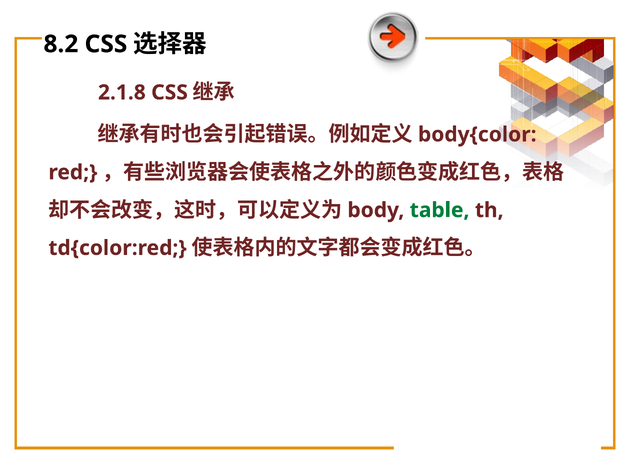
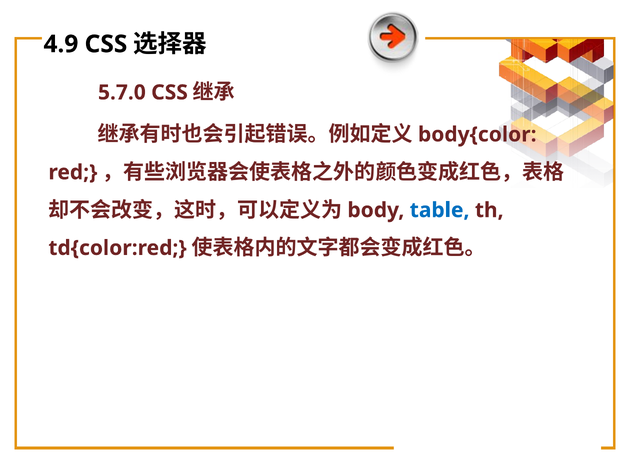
8.2: 8.2 -> 4.9
2.1.8: 2.1.8 -> 5.7.0
table colour: green -> blue
